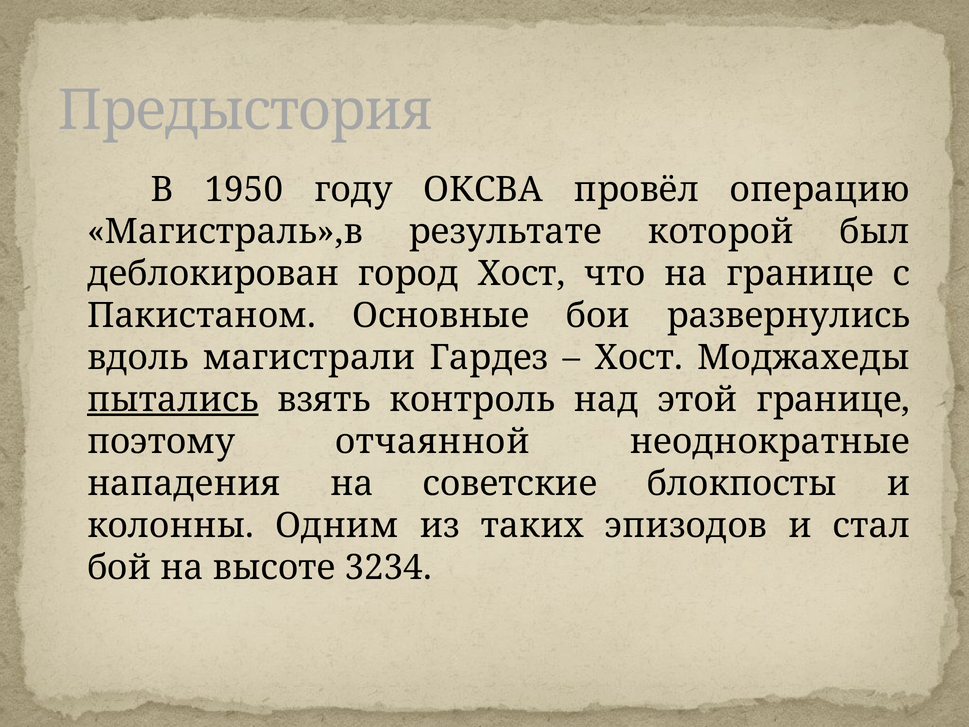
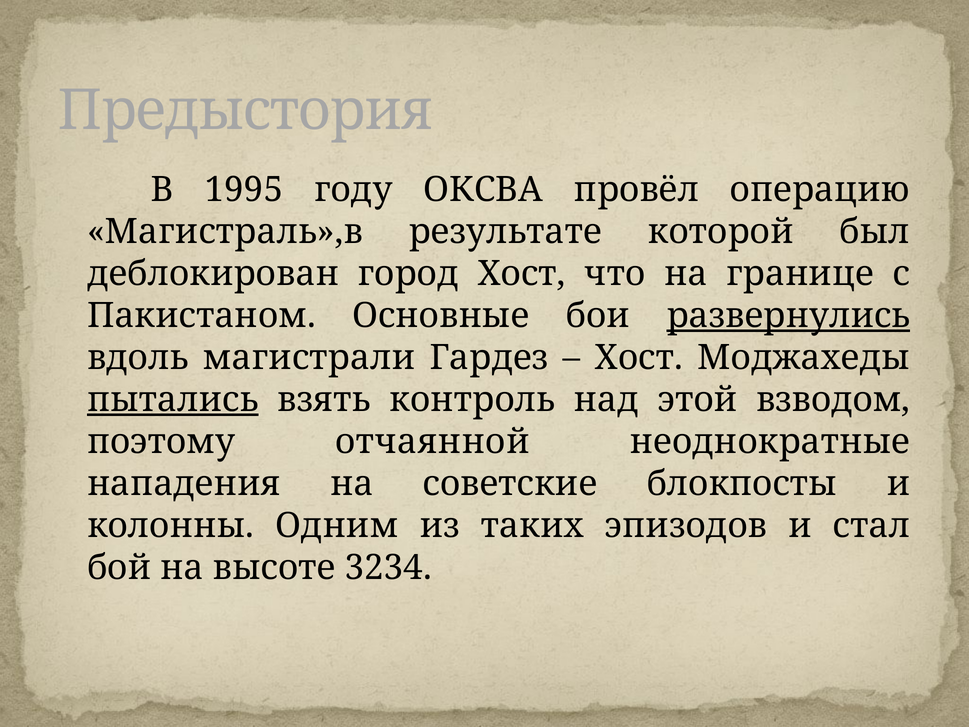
1950: 1950 -> 1995
развернулись underline: none -> present
этой границе: границе -> взводом
